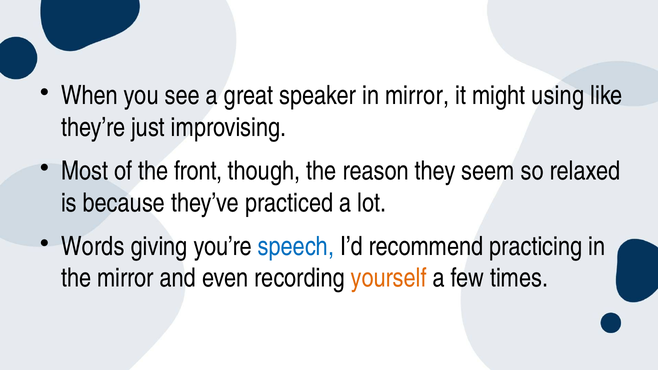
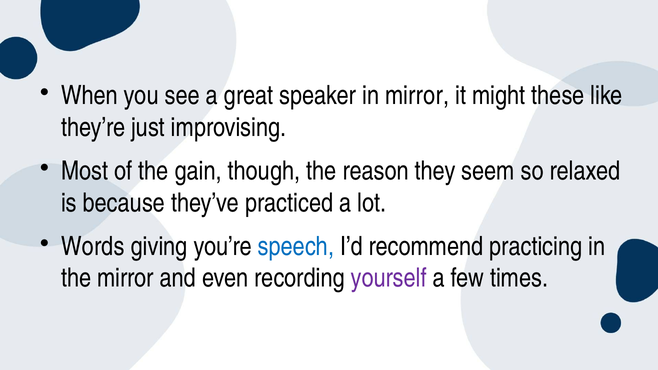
using: using -> these
front: front -> gain
yourself colour: orange -> purple
